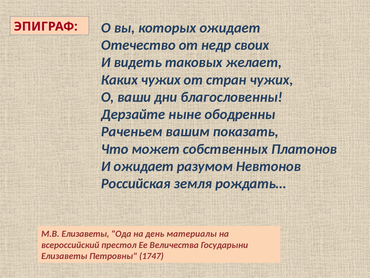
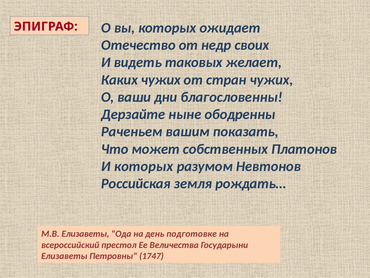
И ожидает: ожидает -> которых
материалы: материалы -> подготовке
